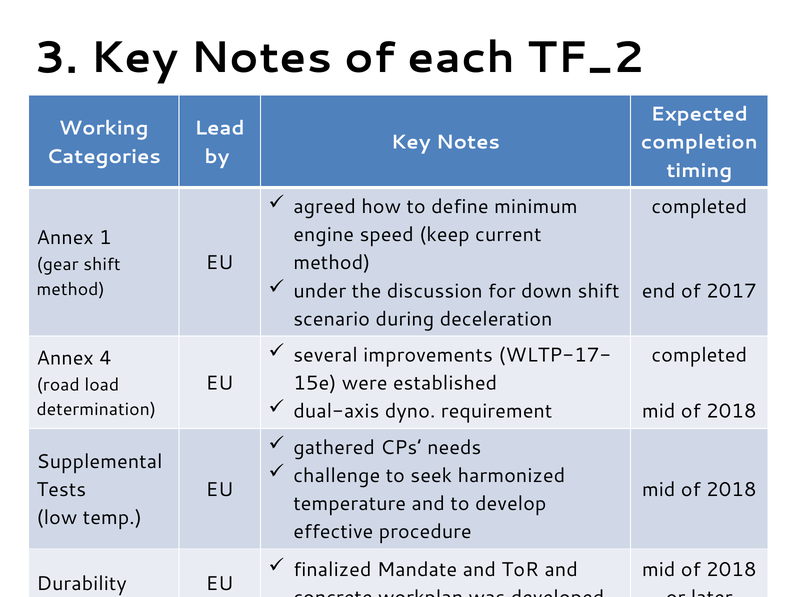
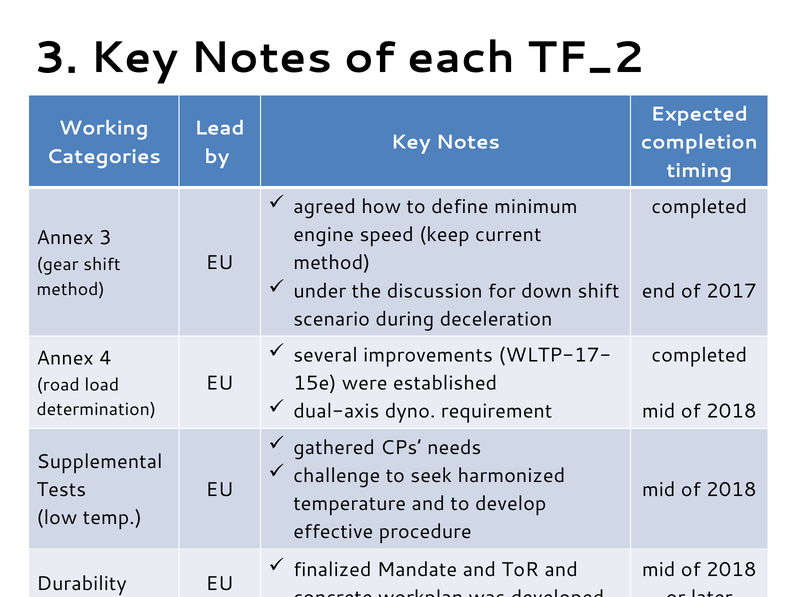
Annex 1: 1 -> 3
